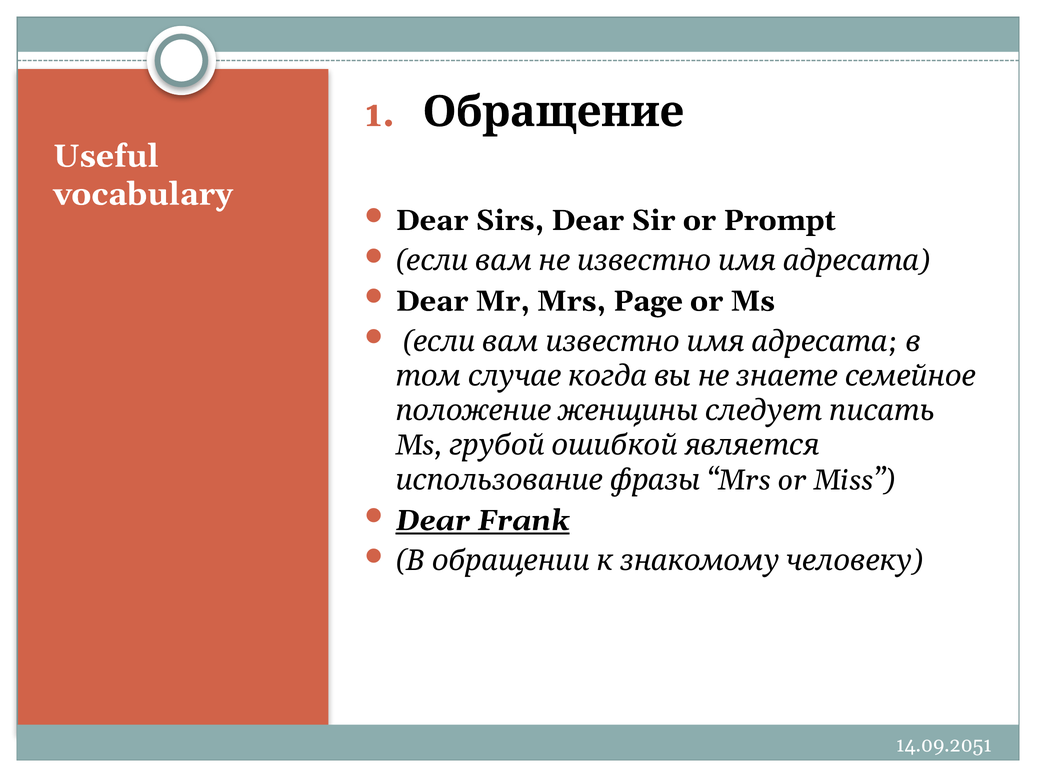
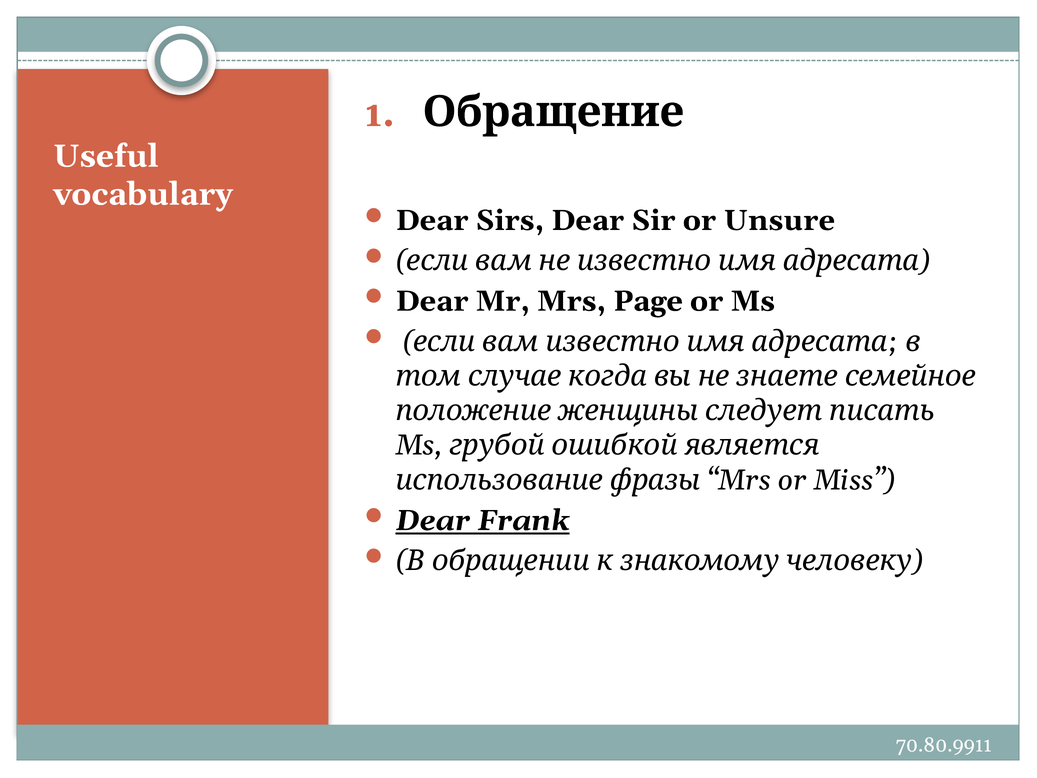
Prompt: Prompt -> Unsure
14.09.2051: 14.09.2051 -> 70.80.9911
